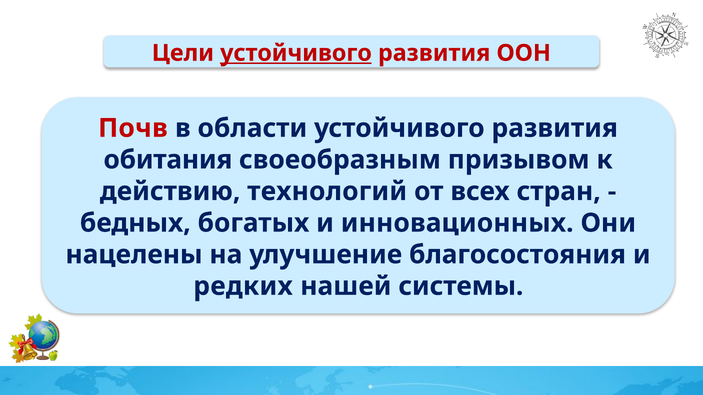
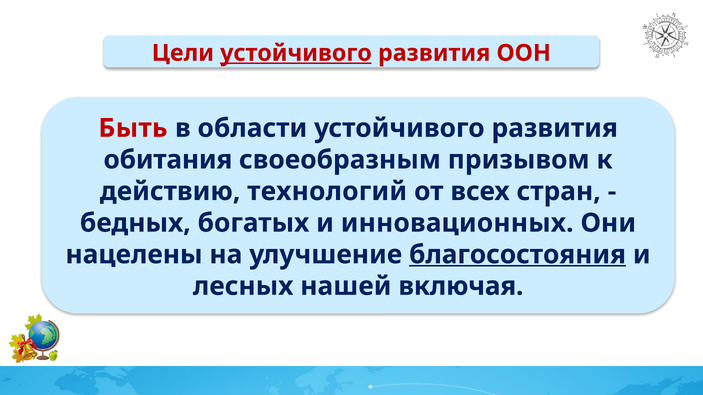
Почв: Почв -> Быть
благосостояния underline: none -> present
редких: редких -> лесных
системы: системы -> включая
